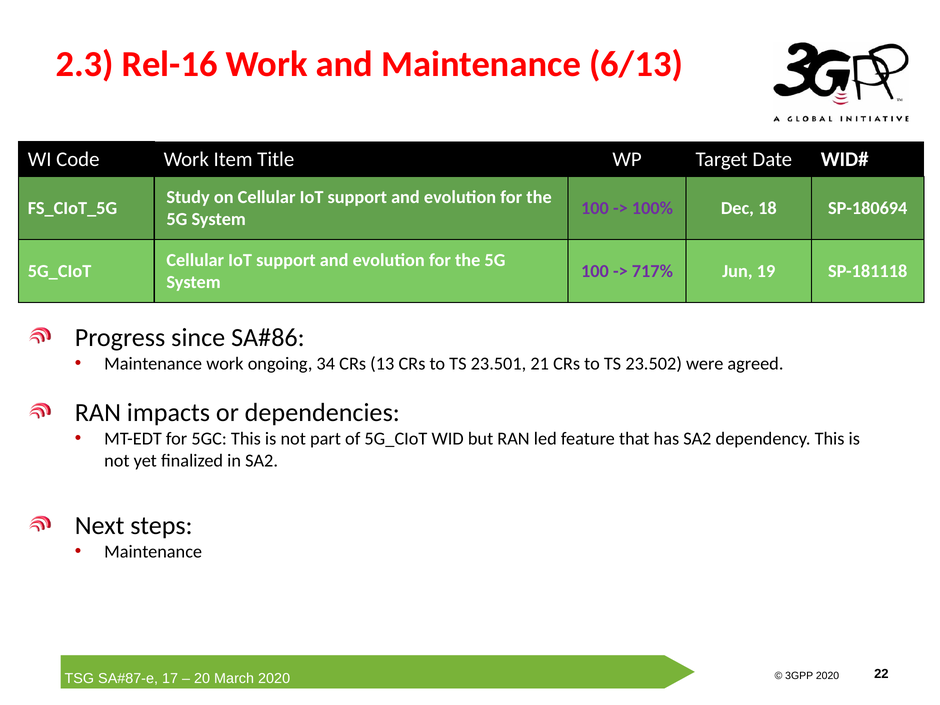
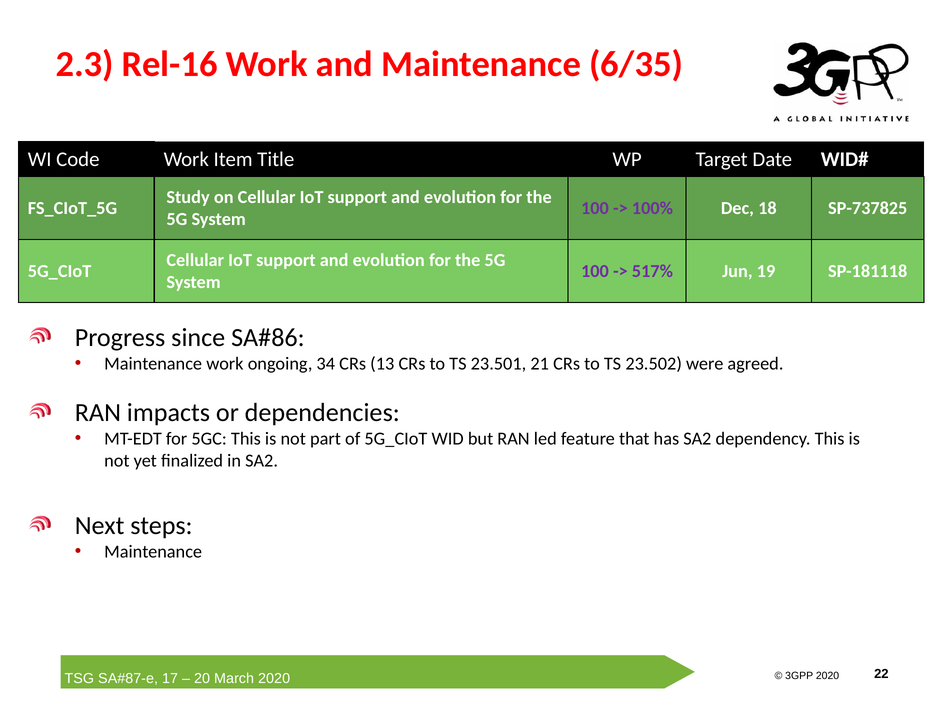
6/13: 6/13 -> 6/35
SP-180694: SP-180694 -> SP-737825
717%: 717% -> 517%
